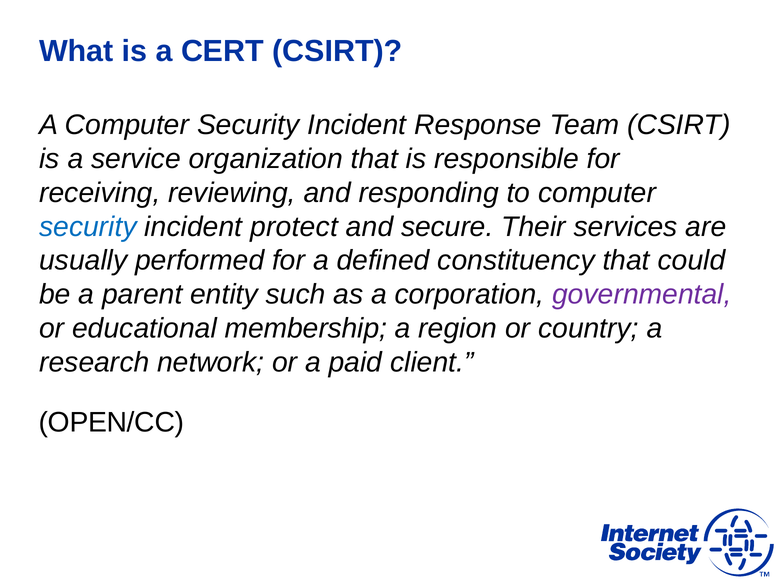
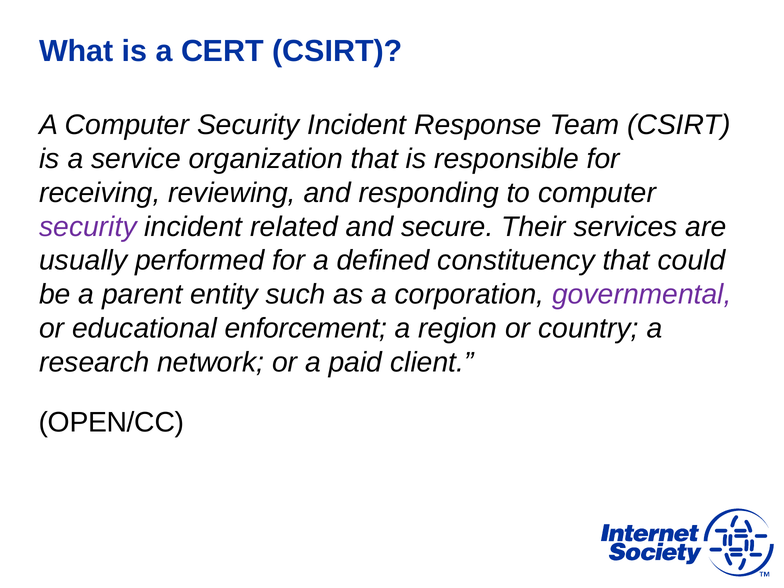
security at (88, 227) colour: blue -> purple
protect: protect -> related
membership: membership -> enforcement
